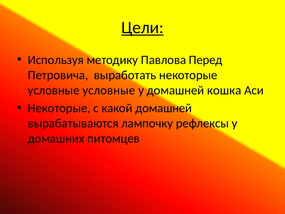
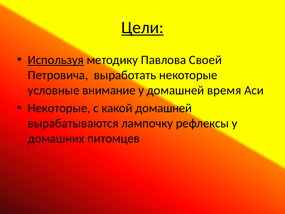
Используя underline: none -> present
Перед: Перед -> Своей
условные условные: условные -> внимание
кошка: кошка -> время
